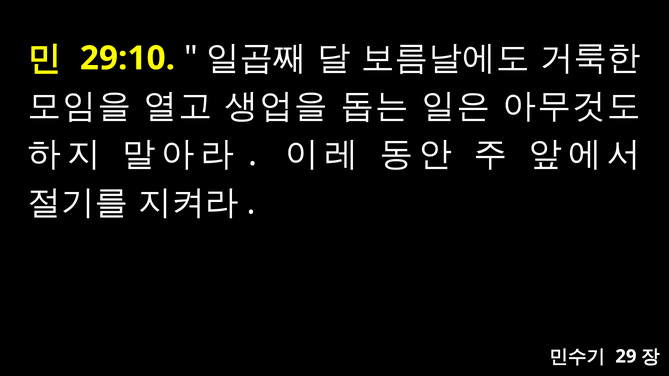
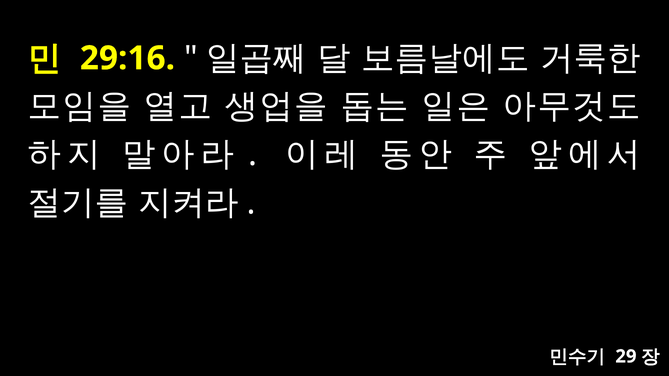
29:10: 29:10 -> 29:16
